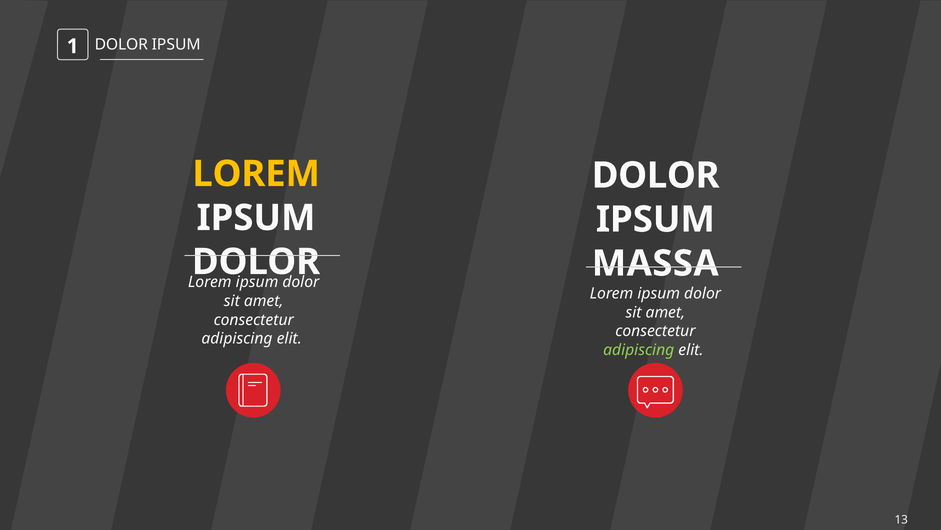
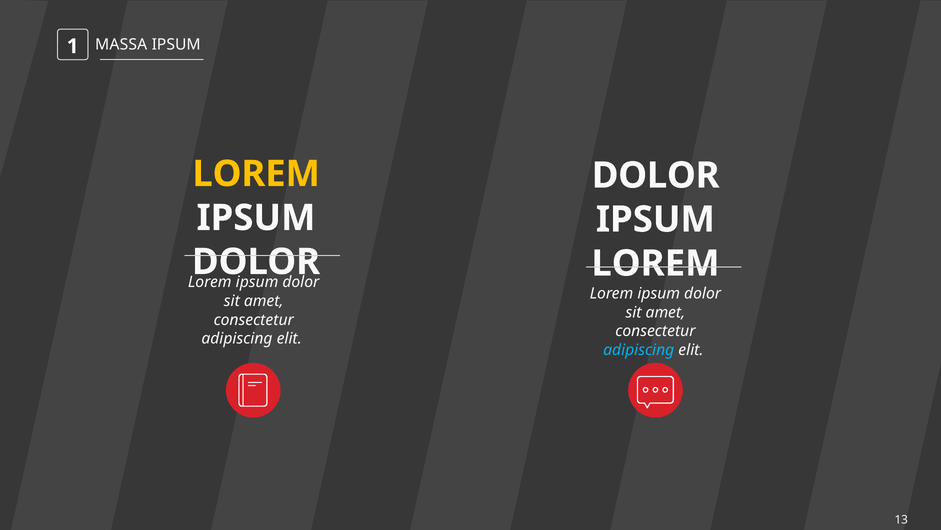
1 DOLOR: DOLOR -> MASSA
MASSA at (655, 263): MASSA -> LOREM
adipiscing at (639, 350) colour: light green -> light blue
